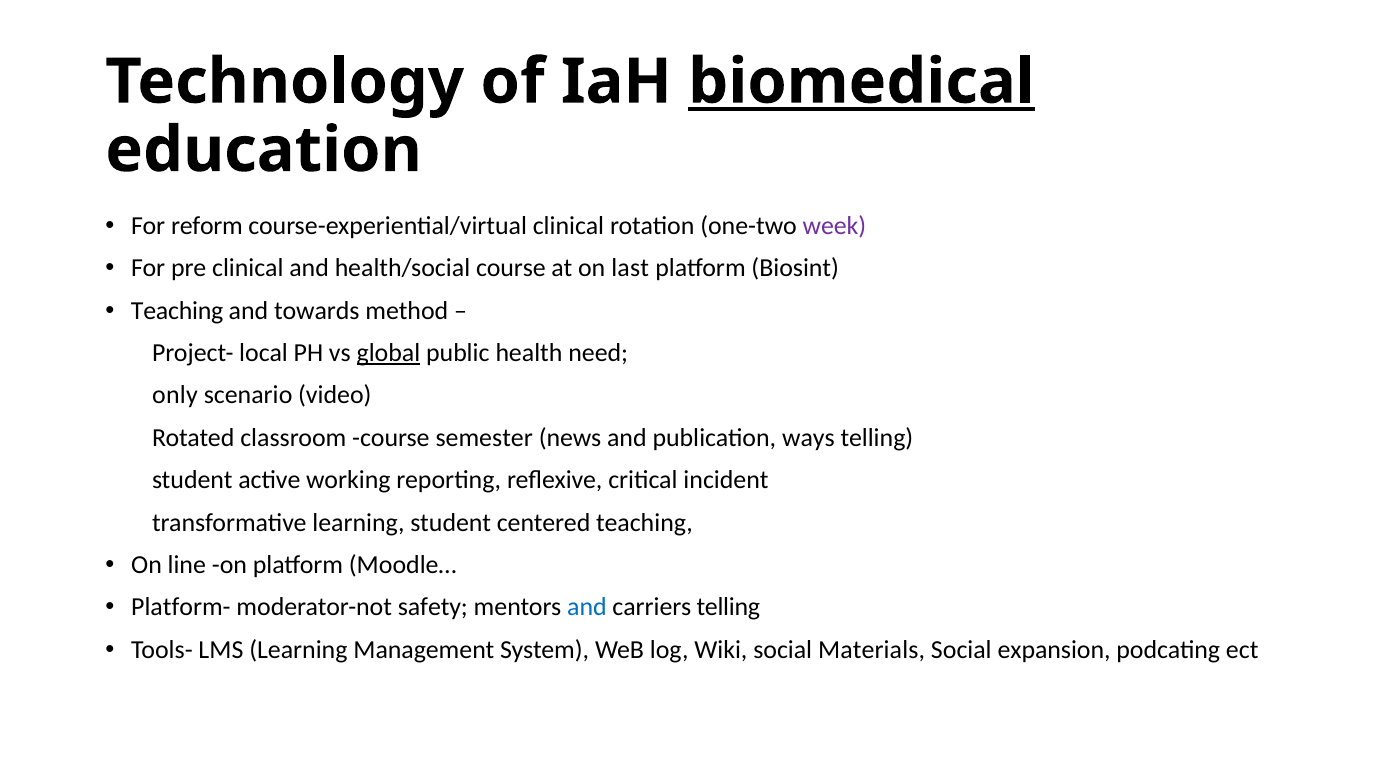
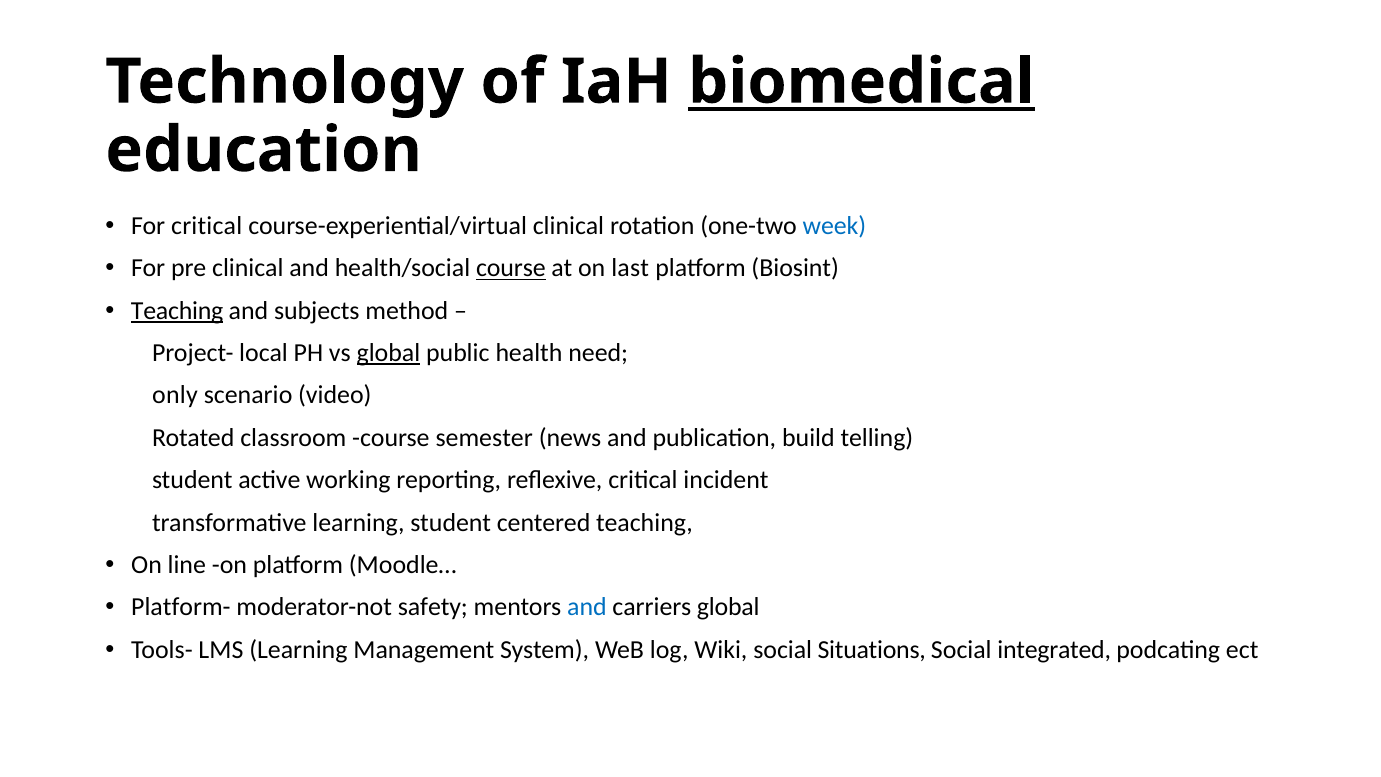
For reform: reform -> critical
week colour: purple -> blue
course at (511, 268) underline: none -> present
Teaching at (177, 311) underline: none -> present
towards: towards -> subjects
ways: ways -> build
carriers telling: telling -> global
Materials: Materials -> Situations
expansion: expansion -> integrated
